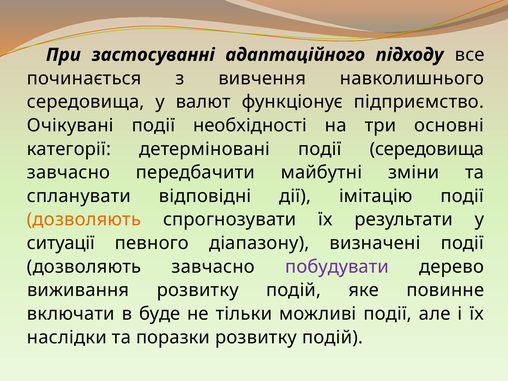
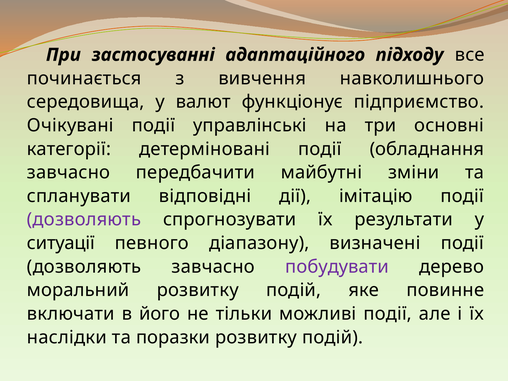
необхідності: необхідності -> управлінські
події середовища: середовища -> обладнання
дозволяють at (84, 220) colour: orange -> purple
виживання: виживання -> моральний
буде: буде -> його
